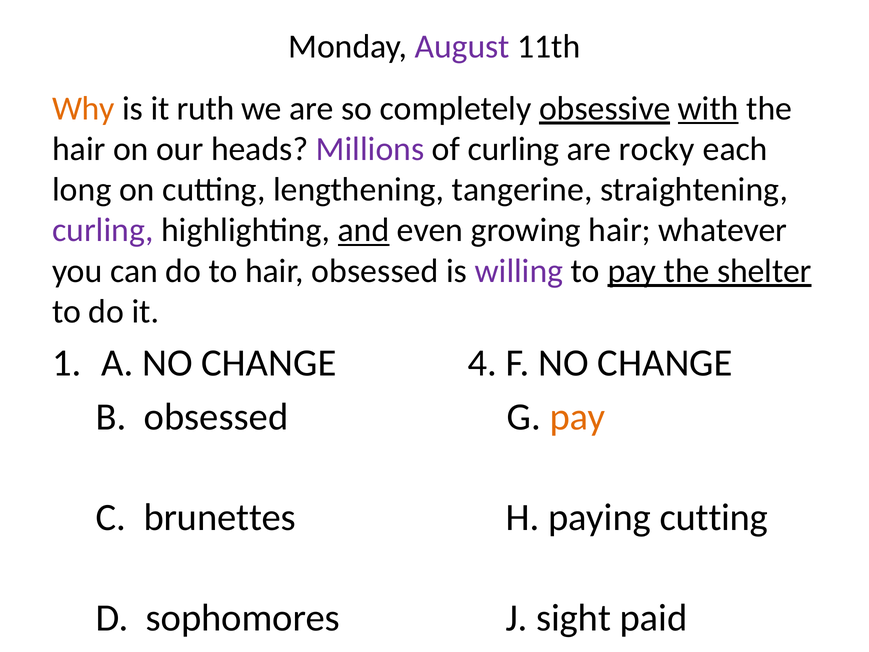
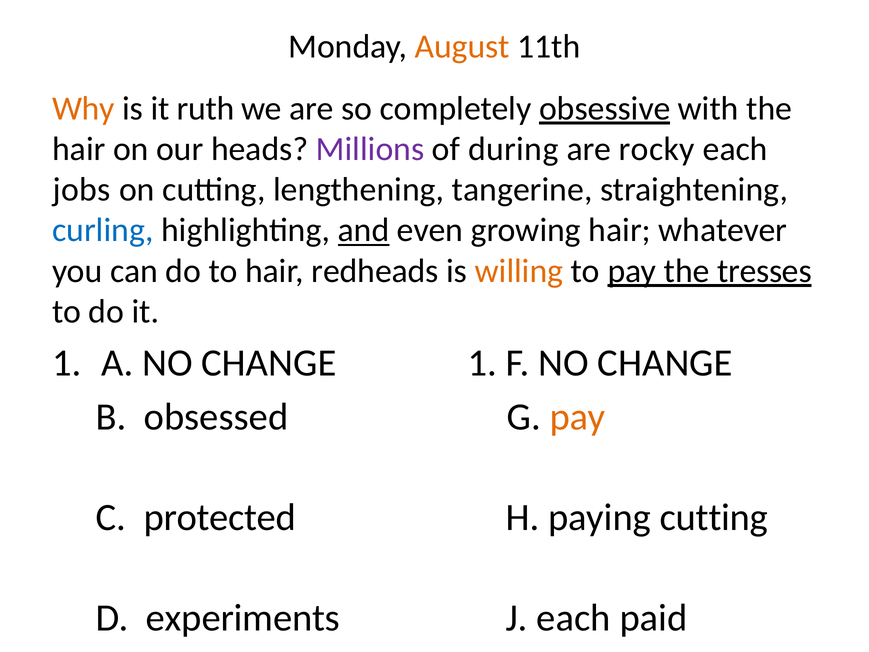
August colour: purple -> orange
with underline: present -> none
of curling: curling -> during
long: long -> jobs
curling at (103, 230) colour: purple -> blue
hair obsessed: obsessed -> redheads
willing colour: purple -> orange
shelter: shelter -> tresses
CHANGE 4: 4 -> 1
brunettes: brunettes -> protected
sophomores: sophomores -> experiments
J sight: sight -> each
